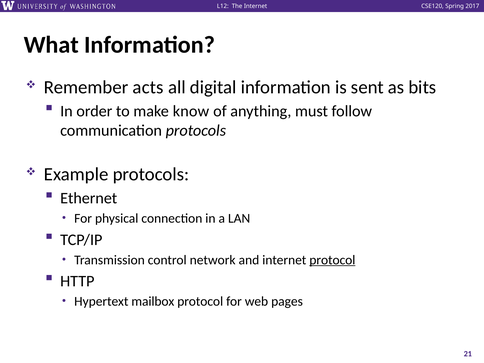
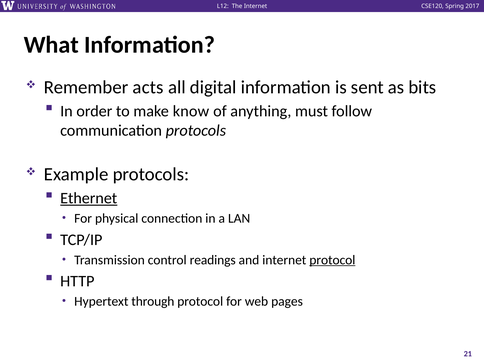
Ethernet underline: none -> present
network: network -> readings
mailbox: mailbox -> through
